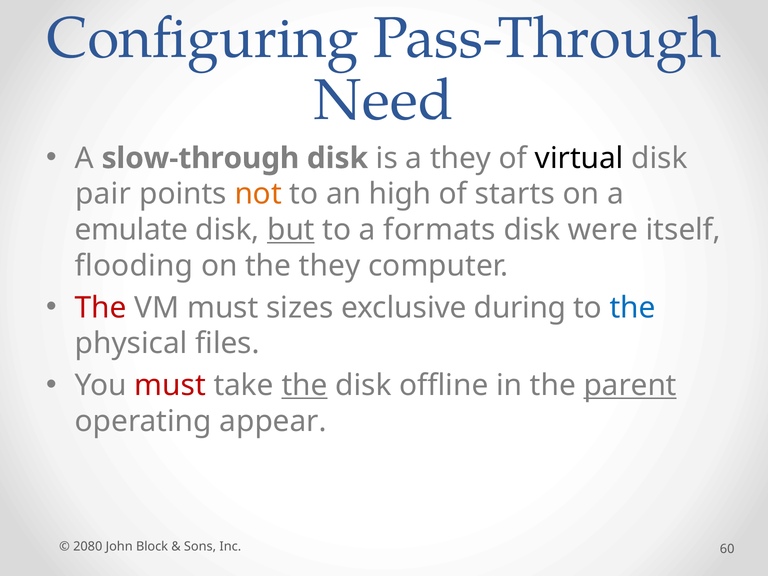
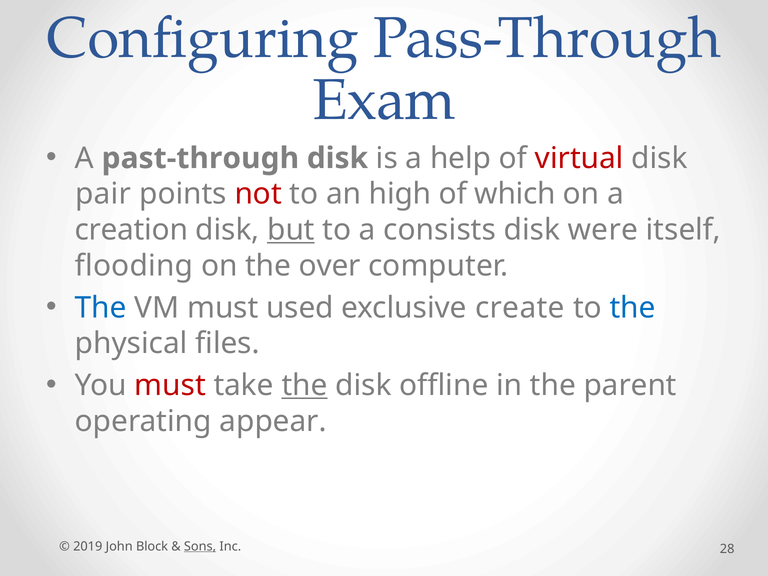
Need: Need -> Exam
slow-through: slow-through -> past-through
a they: they -> help
virtual colour: black -> red
not colour: orange -> red
starts: starts -> which
emulate: emulate -> creation
formats: formats -> consists
the they: they -> over
The at (101, 308) colour: red -> blue
sizes: sizes -> used
during: during -> create
parent underline: present -> none
2080: 2080 -> 2019
Sons underline: none -> present
60: 60 -> 28
